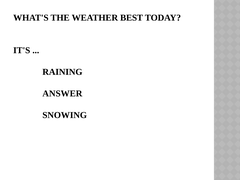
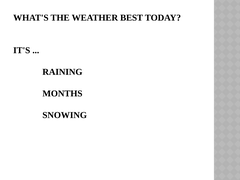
ANSWER: ANSWER -> MONTHS
